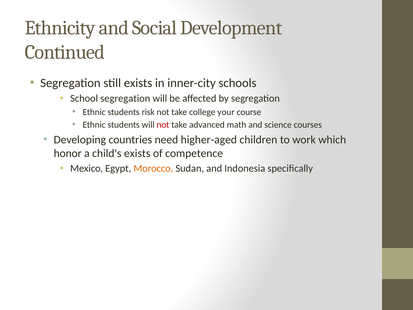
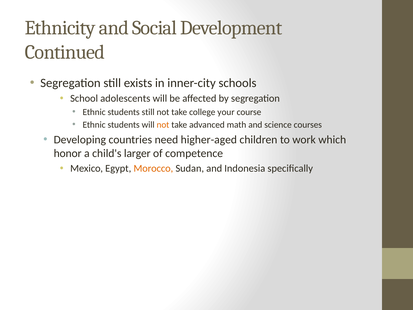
School segregation: segregation -> adolescents
students risk: risk -> still
not at (163, 125) colour: red -> orange
child's exists: exists -> larger
